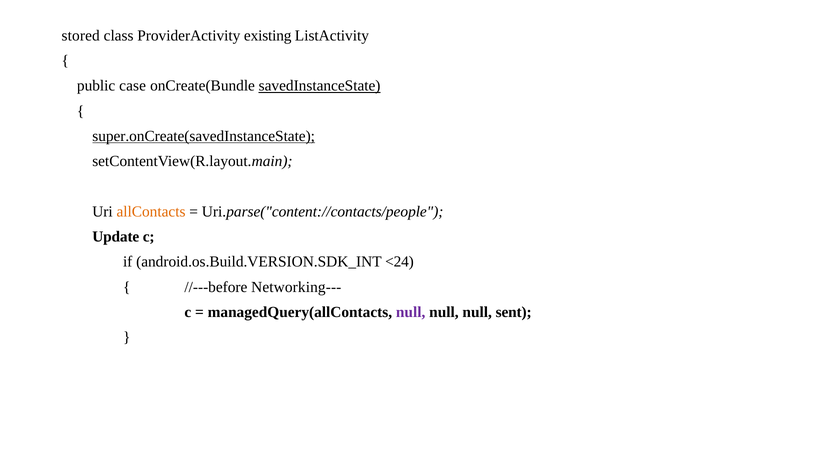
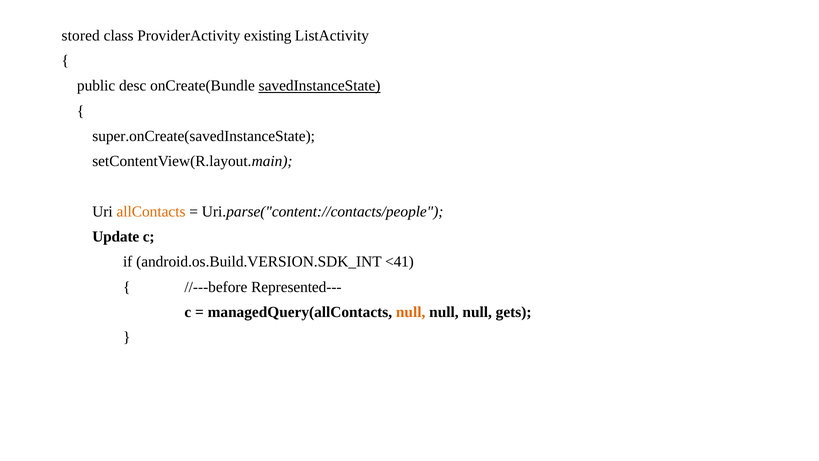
case: case -> desc
super.onCreate(savedInstanceState underline: present -> none
<24: <24 -> <41
Networking---: Networking--- -> Represented---
null at (411, 312) colour: purple -> orange
sent: sent -> gets
